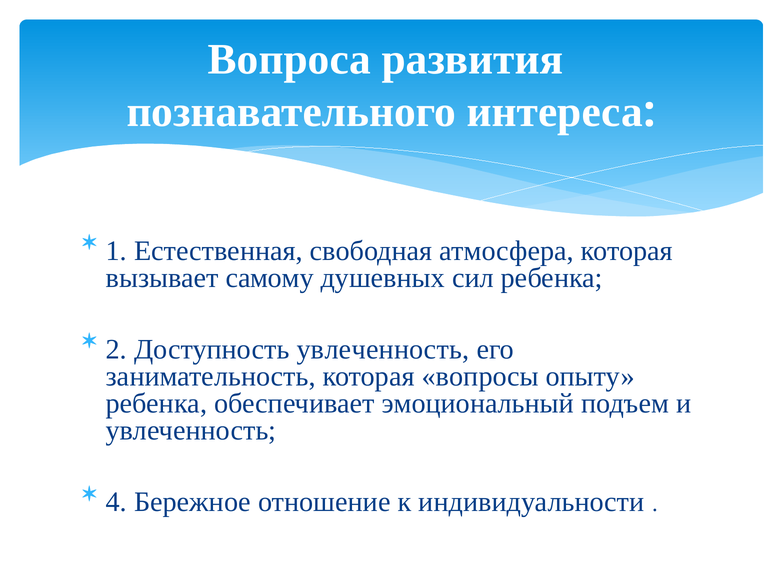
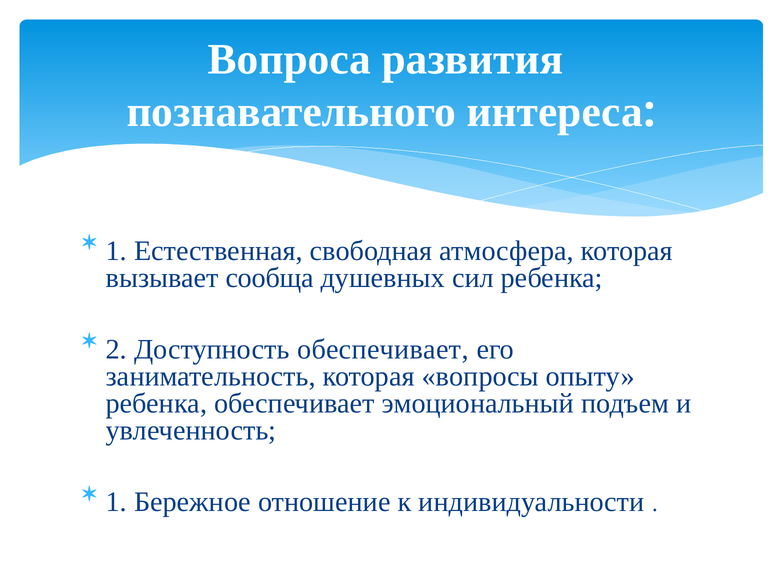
самому: самому -> сообща
Доступность увлеченность: увлеченность -> обеспечивает
4 at (116, 502): 4 -> 1
